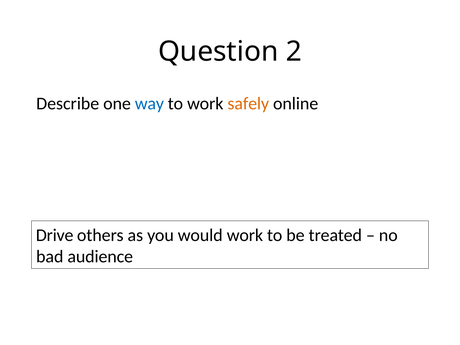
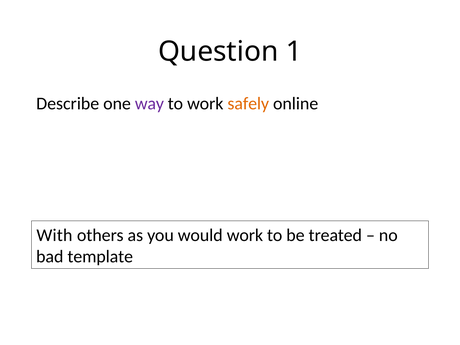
2: 2 -> 1
way colour: blue -> purple
Drive: Drive -> With
audience: audience -> template
